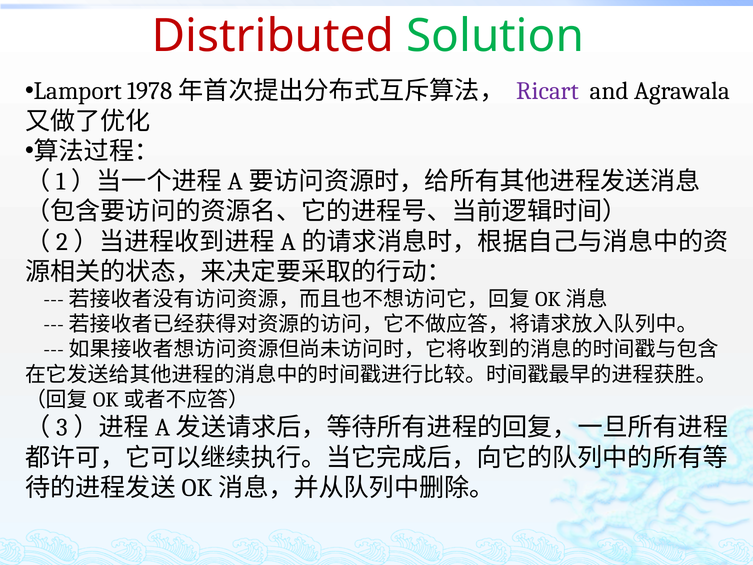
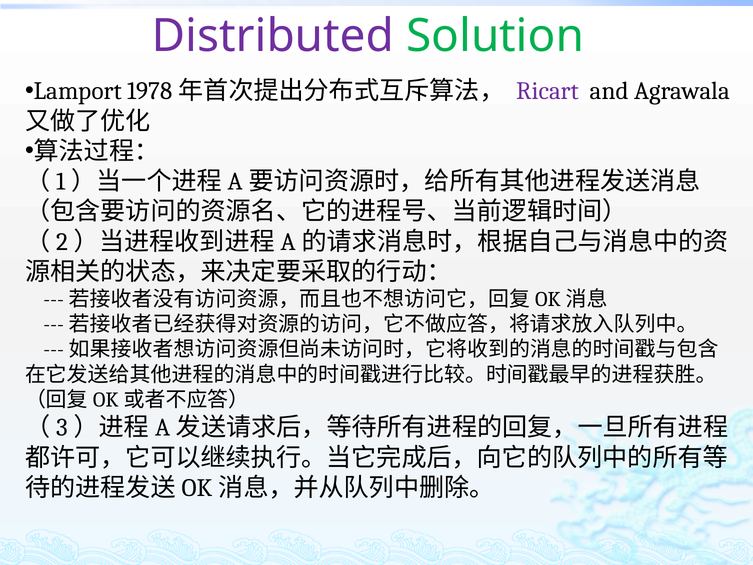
Distributed colour: red -> purple
